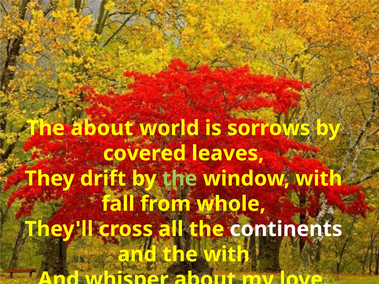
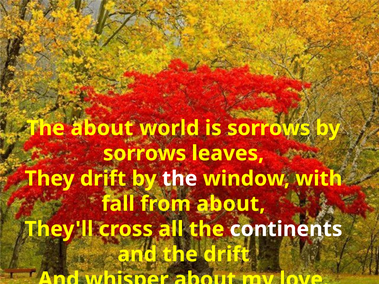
covered at (145, 154): covered -> sorrows
the at (180, 179) colour: light green -> white
from whole: whole -> about
the with: with -> drift
